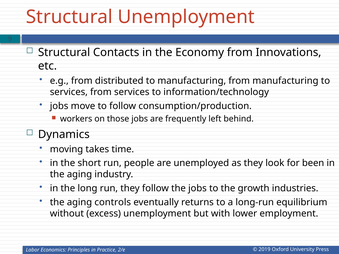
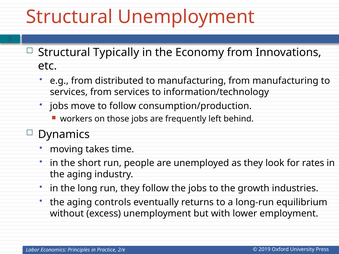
Contacts: Contacts -> Typically
been: been -> rates
